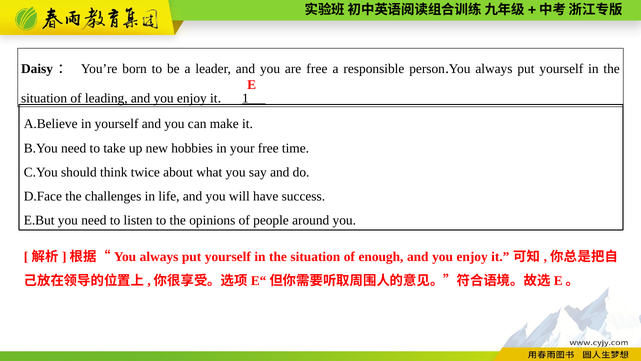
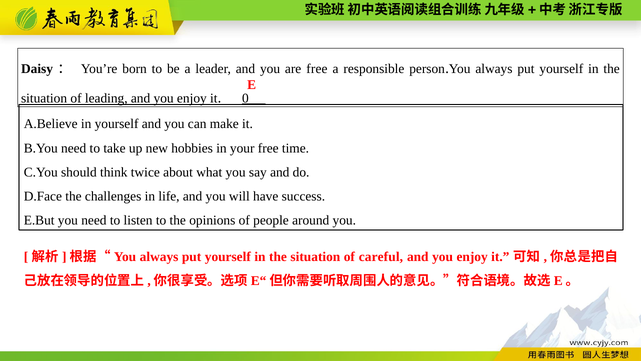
1: 1 -> 0
enough: enough -> careful
